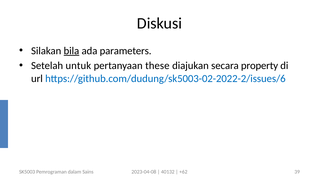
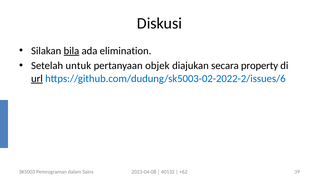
parameters: parameters -> elimination
these: these -> objek
url underline: none -> present
